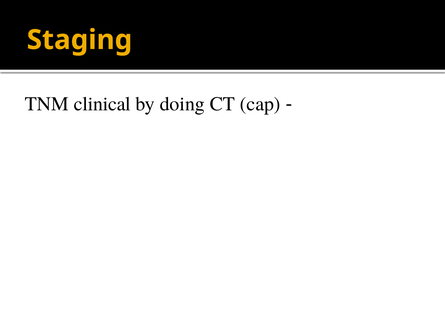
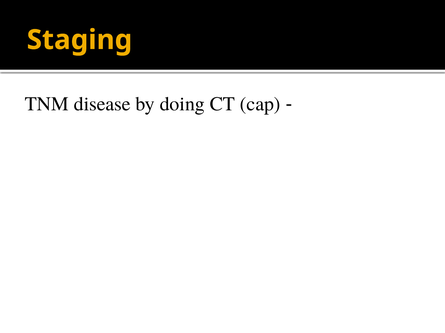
clinical: clinical -> disease
